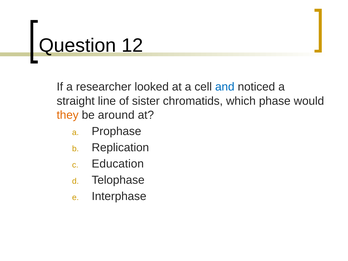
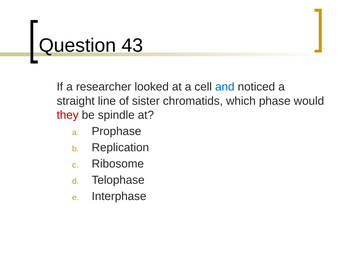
12: 12 -> 43
they colour: orange -> red
around: around -> spindle
Education: Education -> Ribosome
